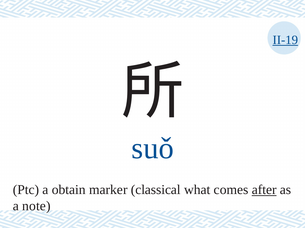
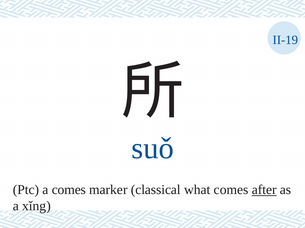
II-19 underline: present -> none
a obtain: obtain -> comes
note: note -> xǐng
